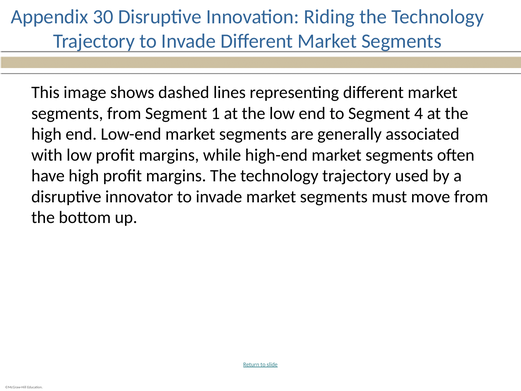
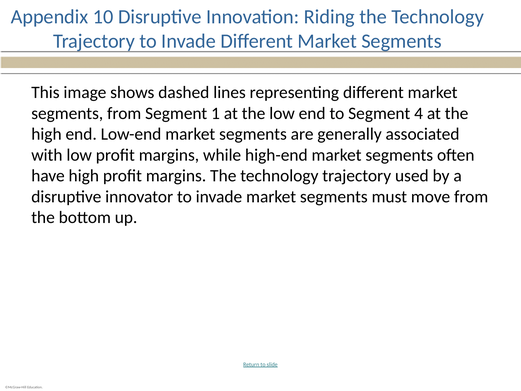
30: 30 -> 10
